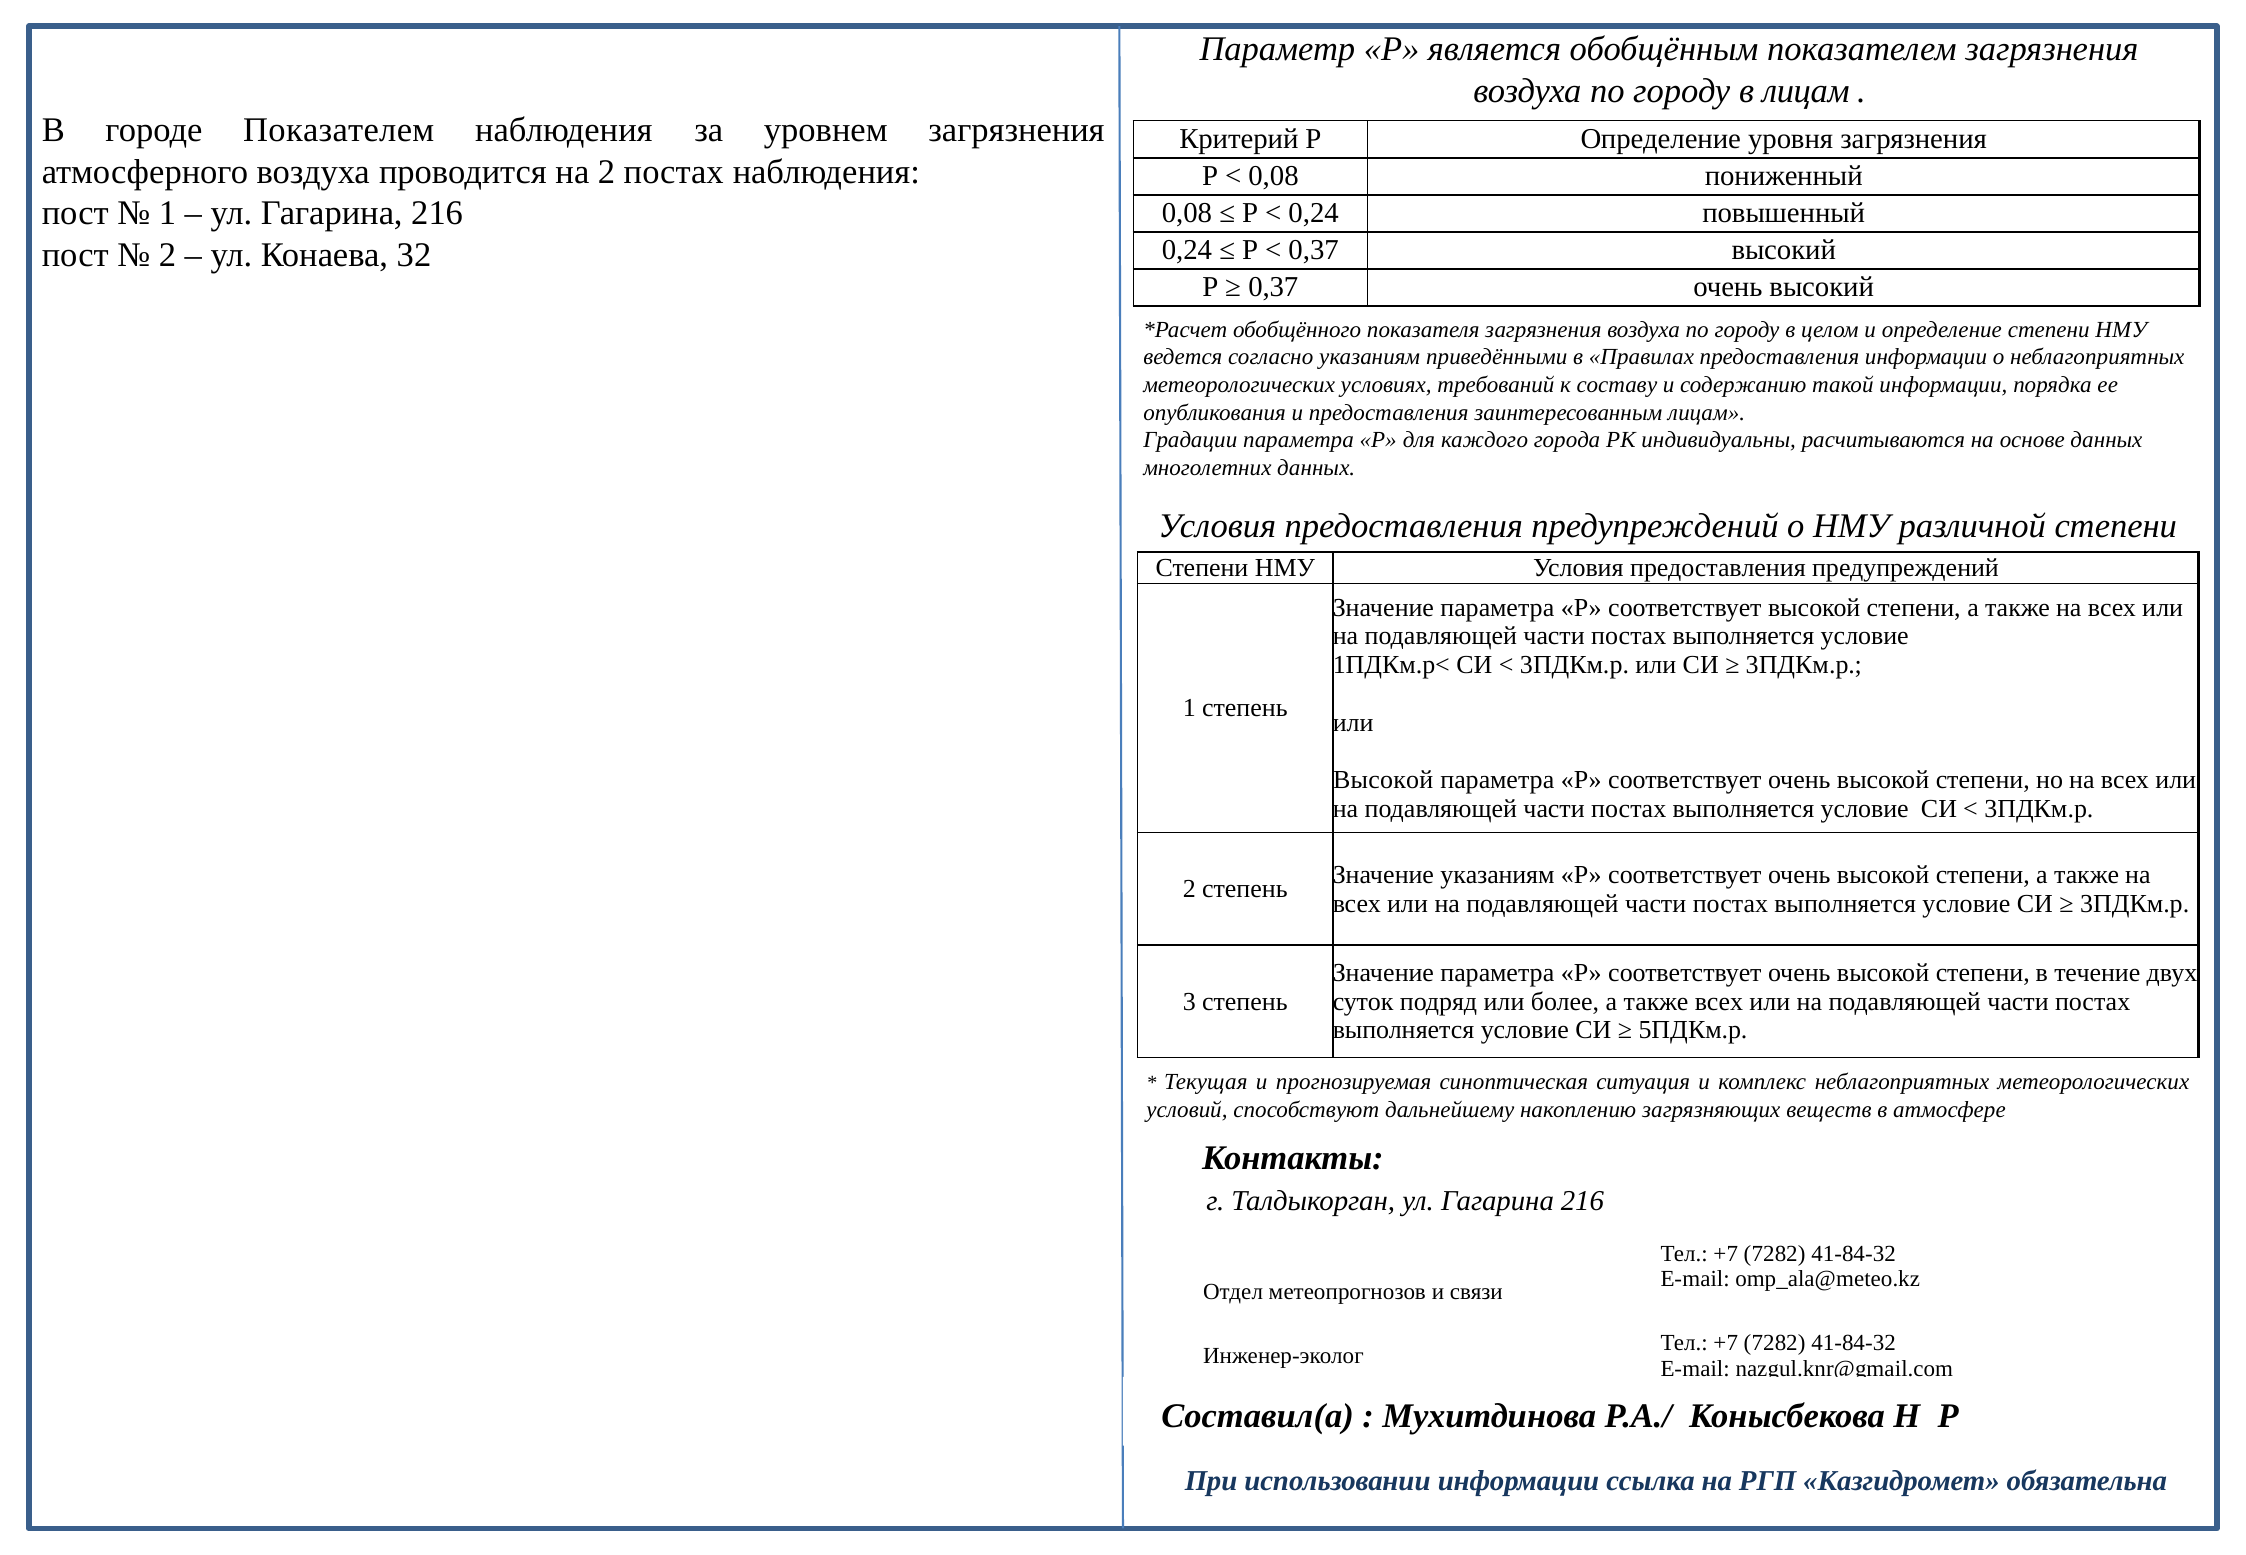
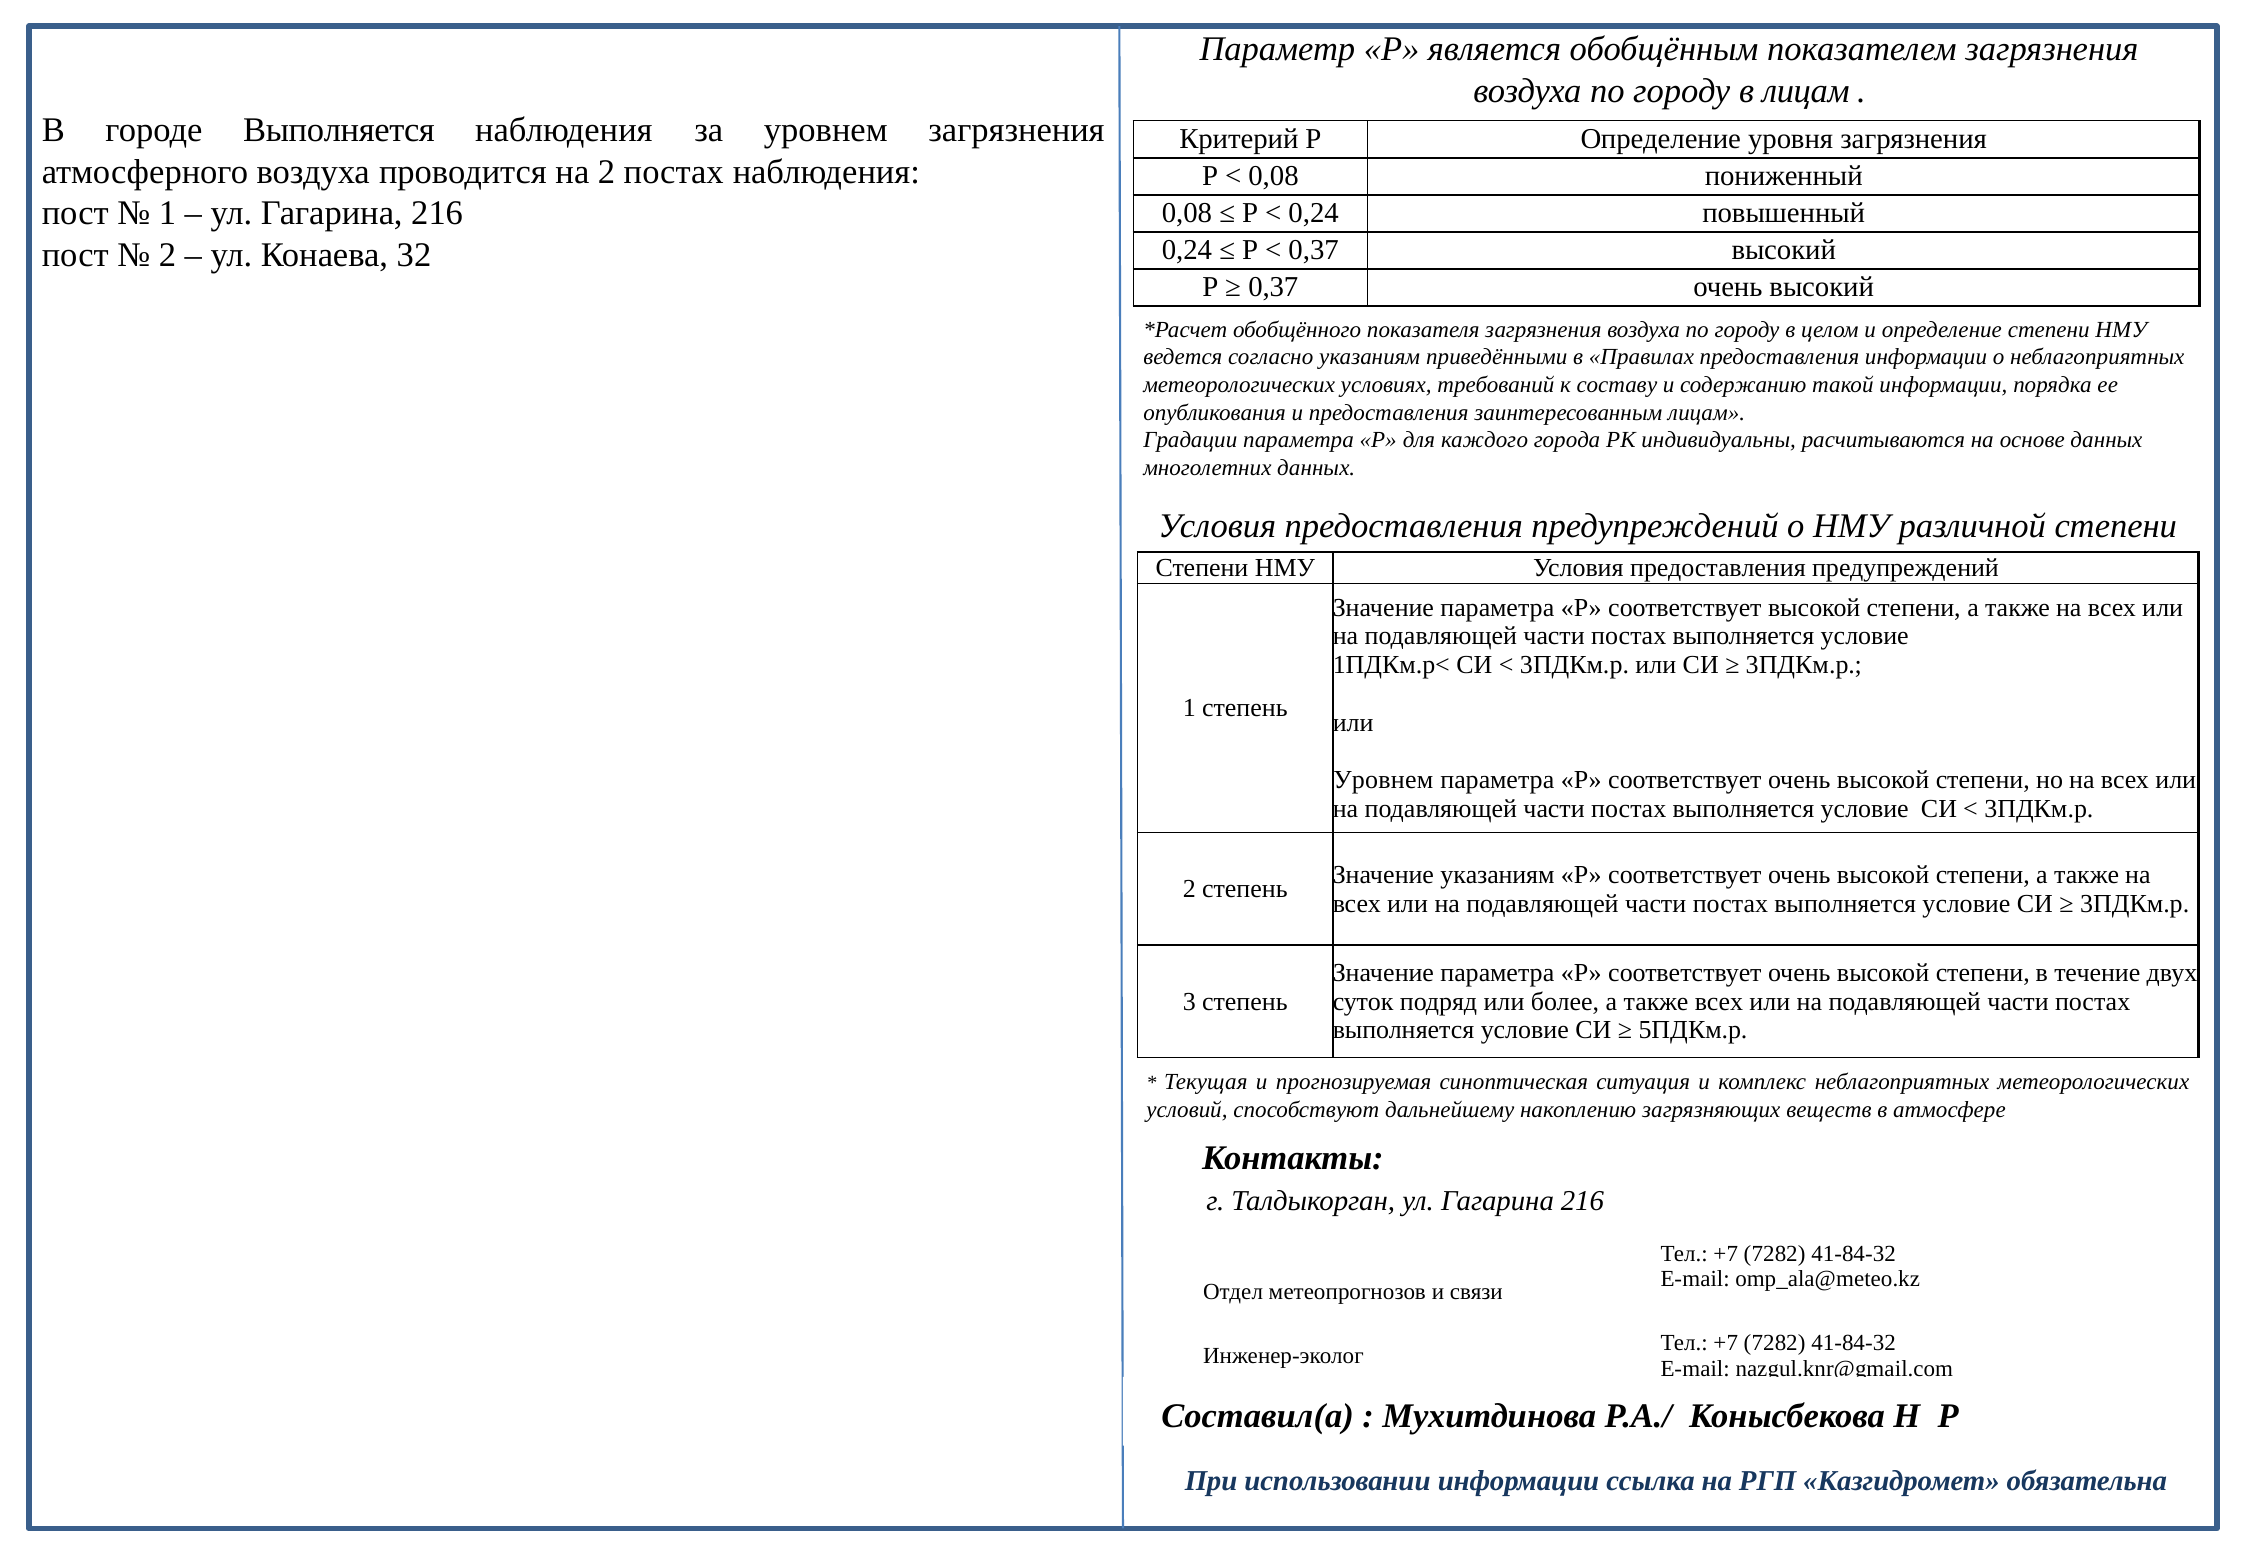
городе Показателем: Показателем -> Выполняется
Высокой at (1383, 780): Высокой -> Уровнем
